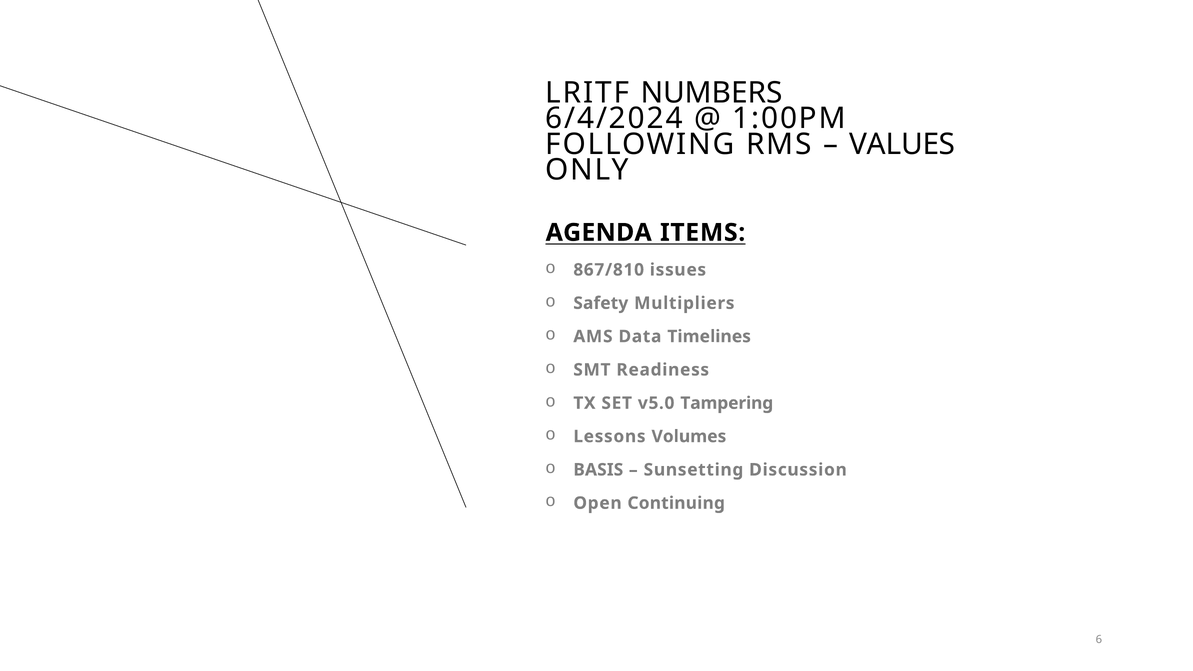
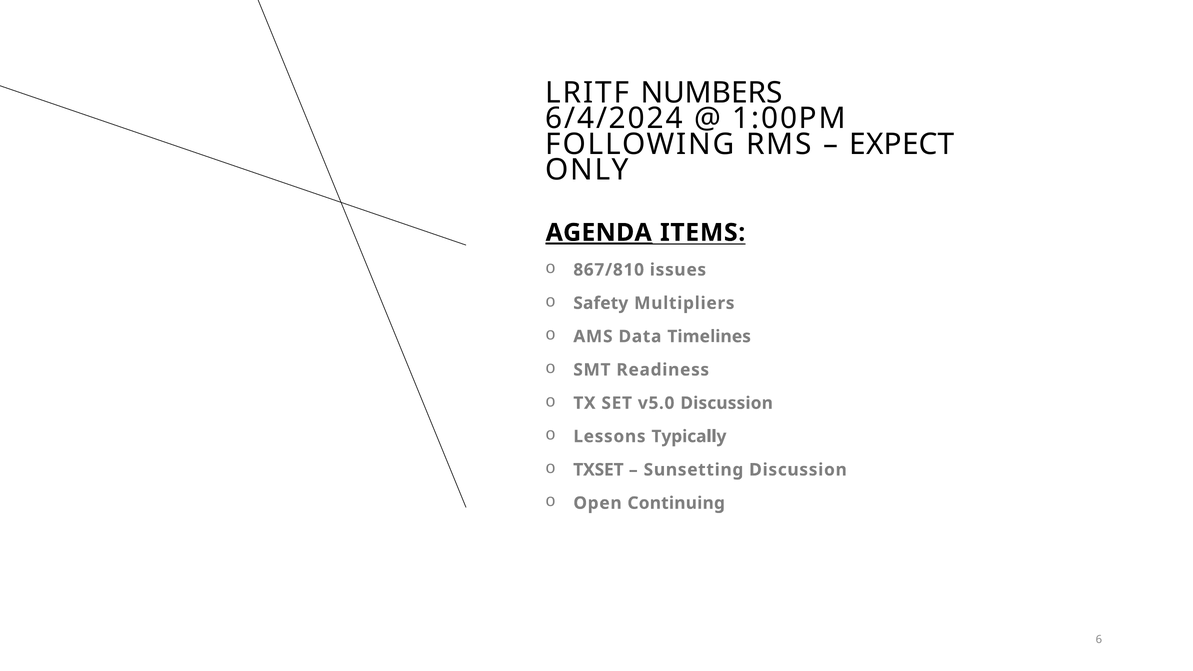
VALUES: VALUES -> EXPECT
AGENDA underline: none -> present
v5.0 Tampering: Tampering -> Discussion
Volumes: Volumes -> Typically
BASIS: BASIS -> TXSET
